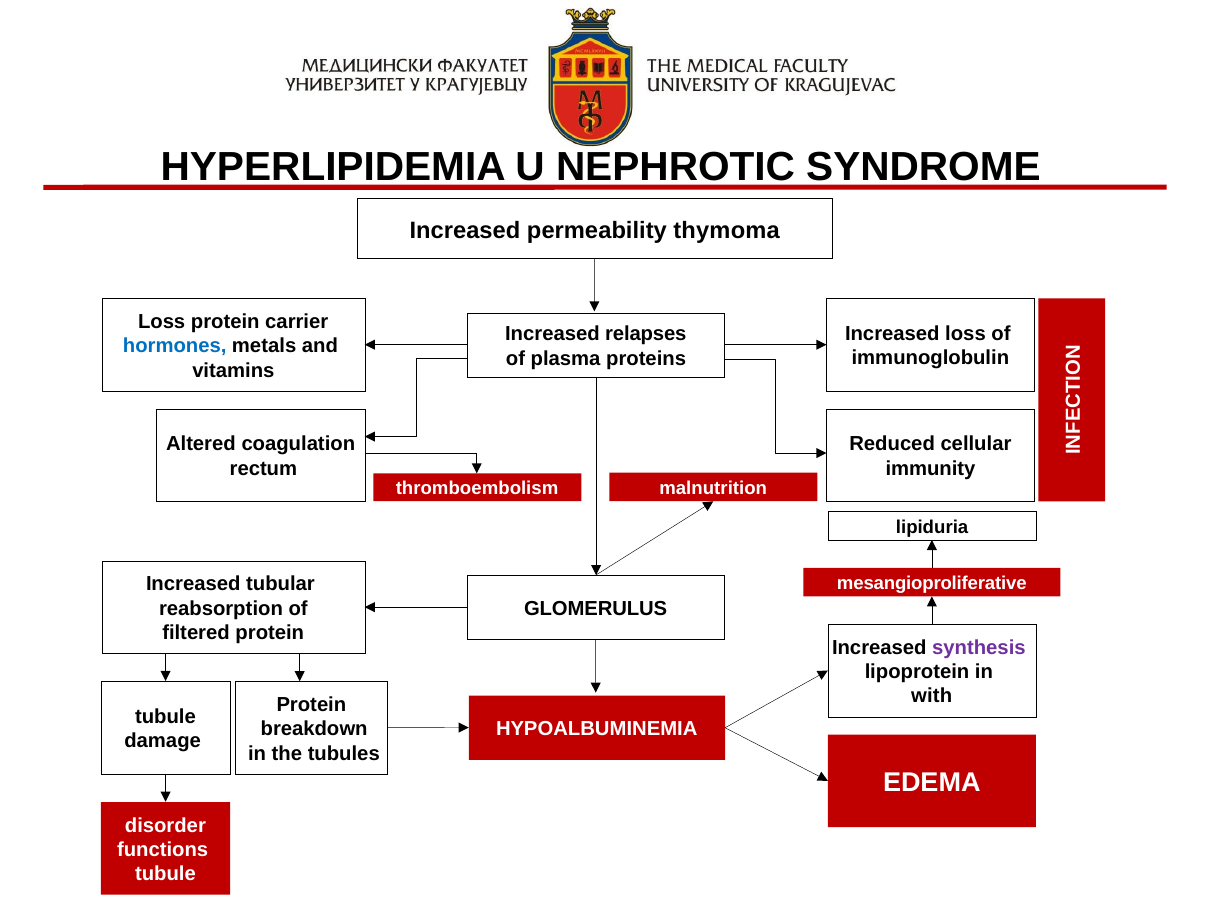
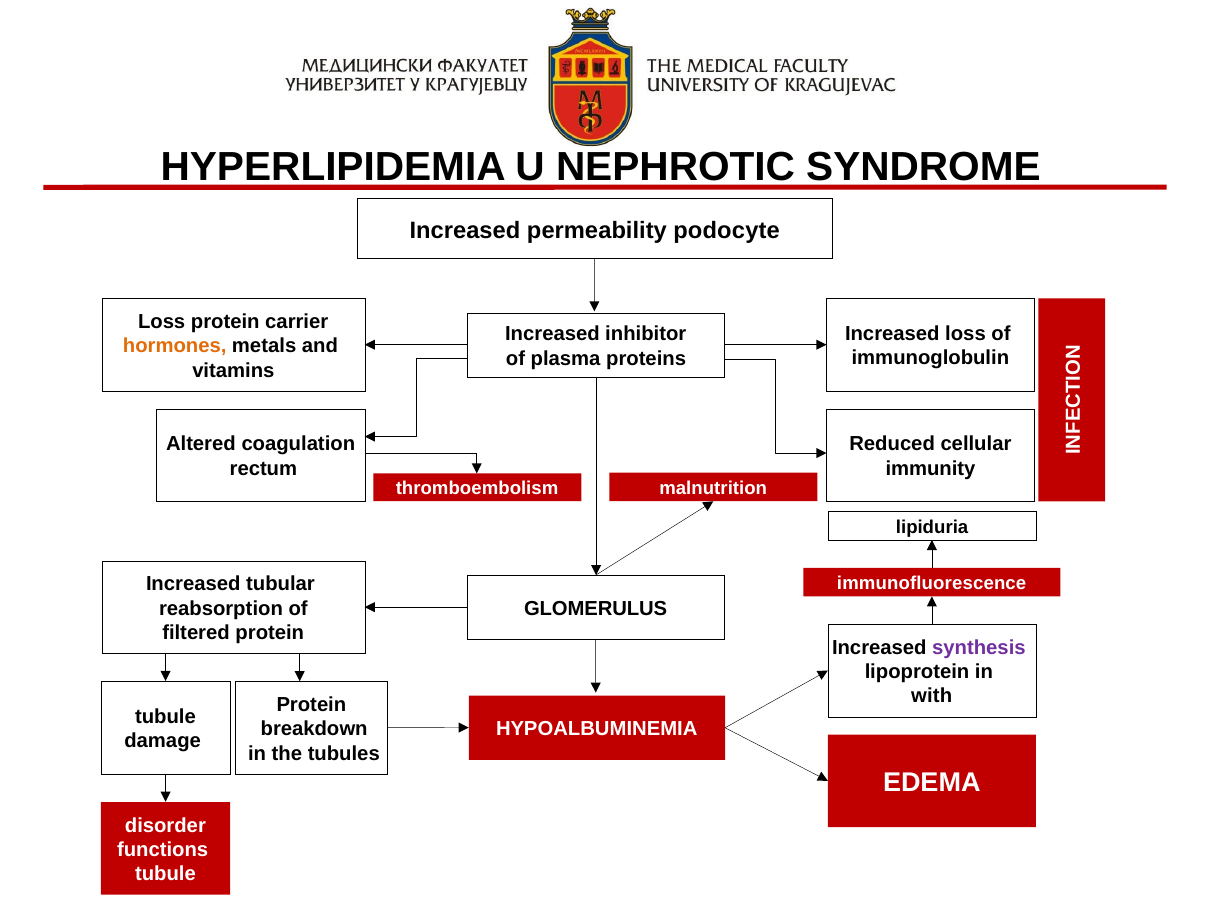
thymoma: thymoma -> podocyte
relapses: relapses -> inhibitor
hormones colour: blue -> orange
mesangioproliferative: mesangioproliferative -> immunofluorescence
